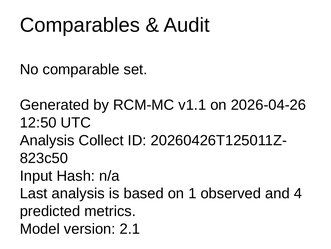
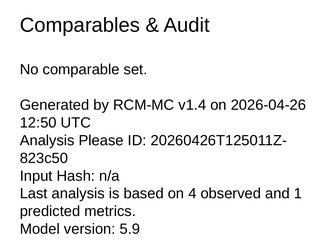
v1.1: v1.1 -> v1.4
Collect: Collect -> Please
1: 1 -> 4
4: 4 -> 1
2.1: 2.1 -> 5.9
